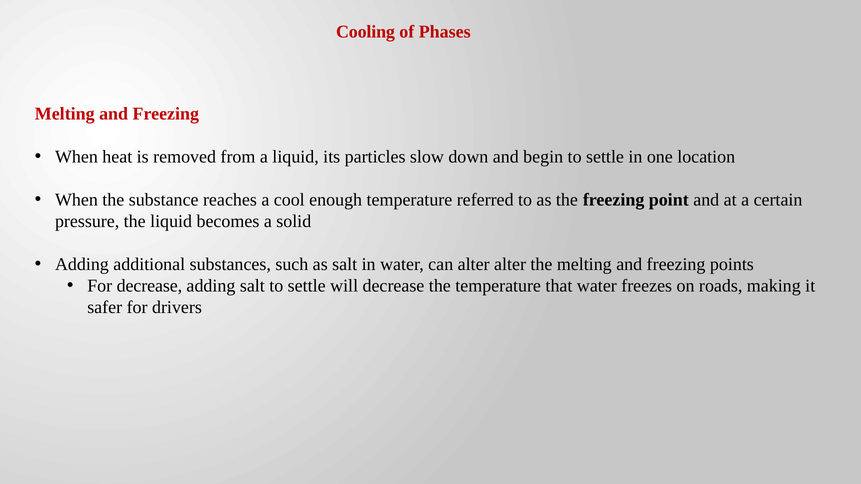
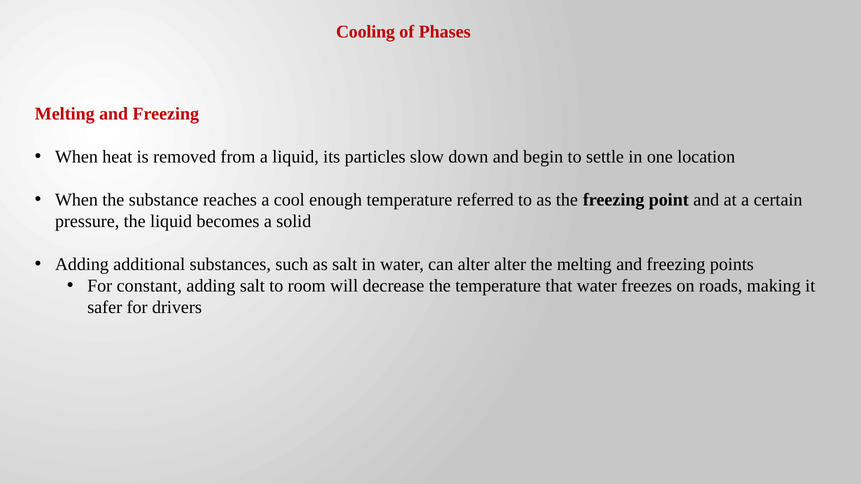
For decrease: decrease -> constant
salt to settle: settle -> room
